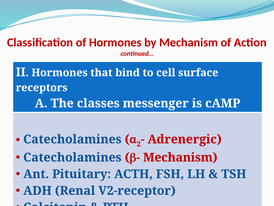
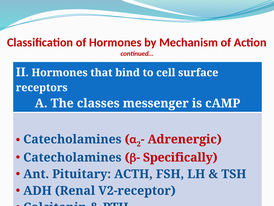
Mechanism at (180, 157): Mechanism -> Specifically
